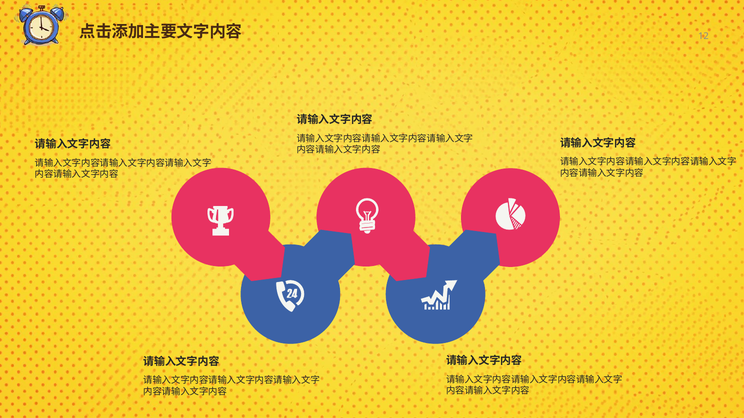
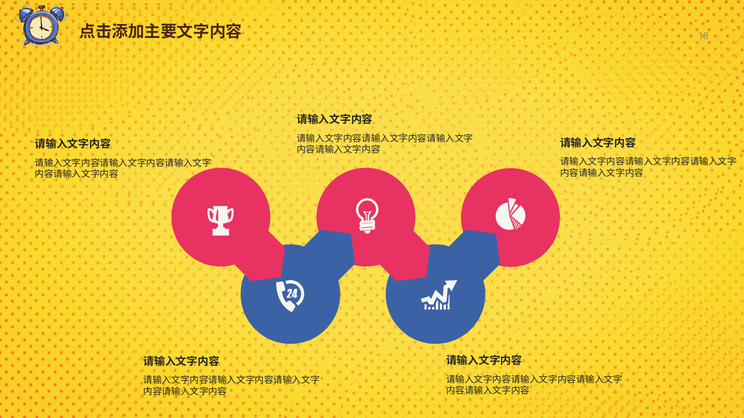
12: 12 -> 18
